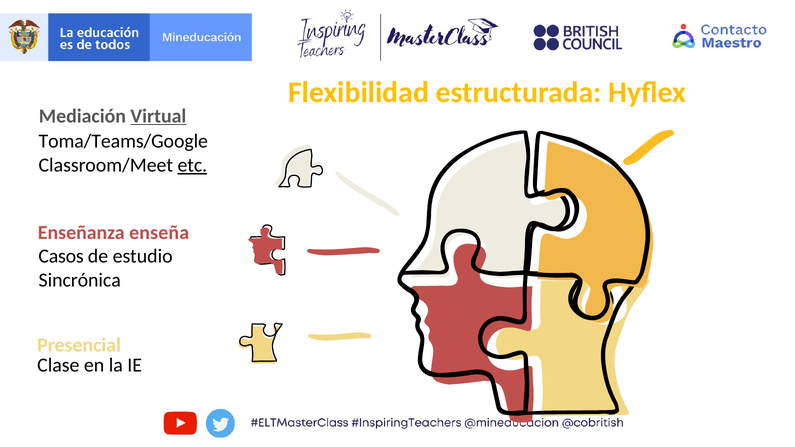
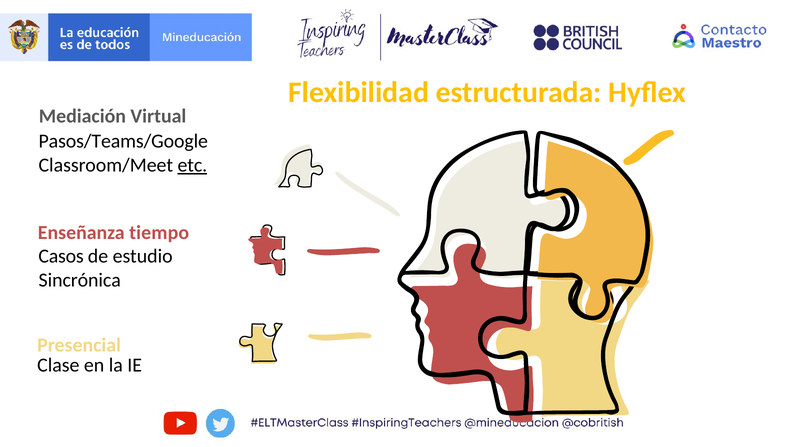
Virtual underline: present -> none
Toma/Teams/Google: Toma/Teams/Google -> Pasos/Teams/Google
enseña: enseña -> tiempo
